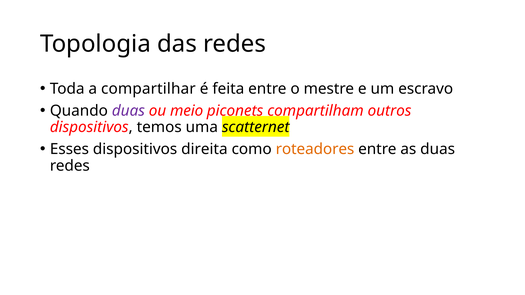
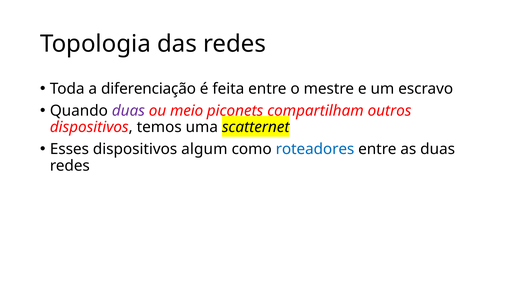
compartilhar: compartilhar -> diferenciação
direita: direita -> algum
roteadores colour: orange -> blue
